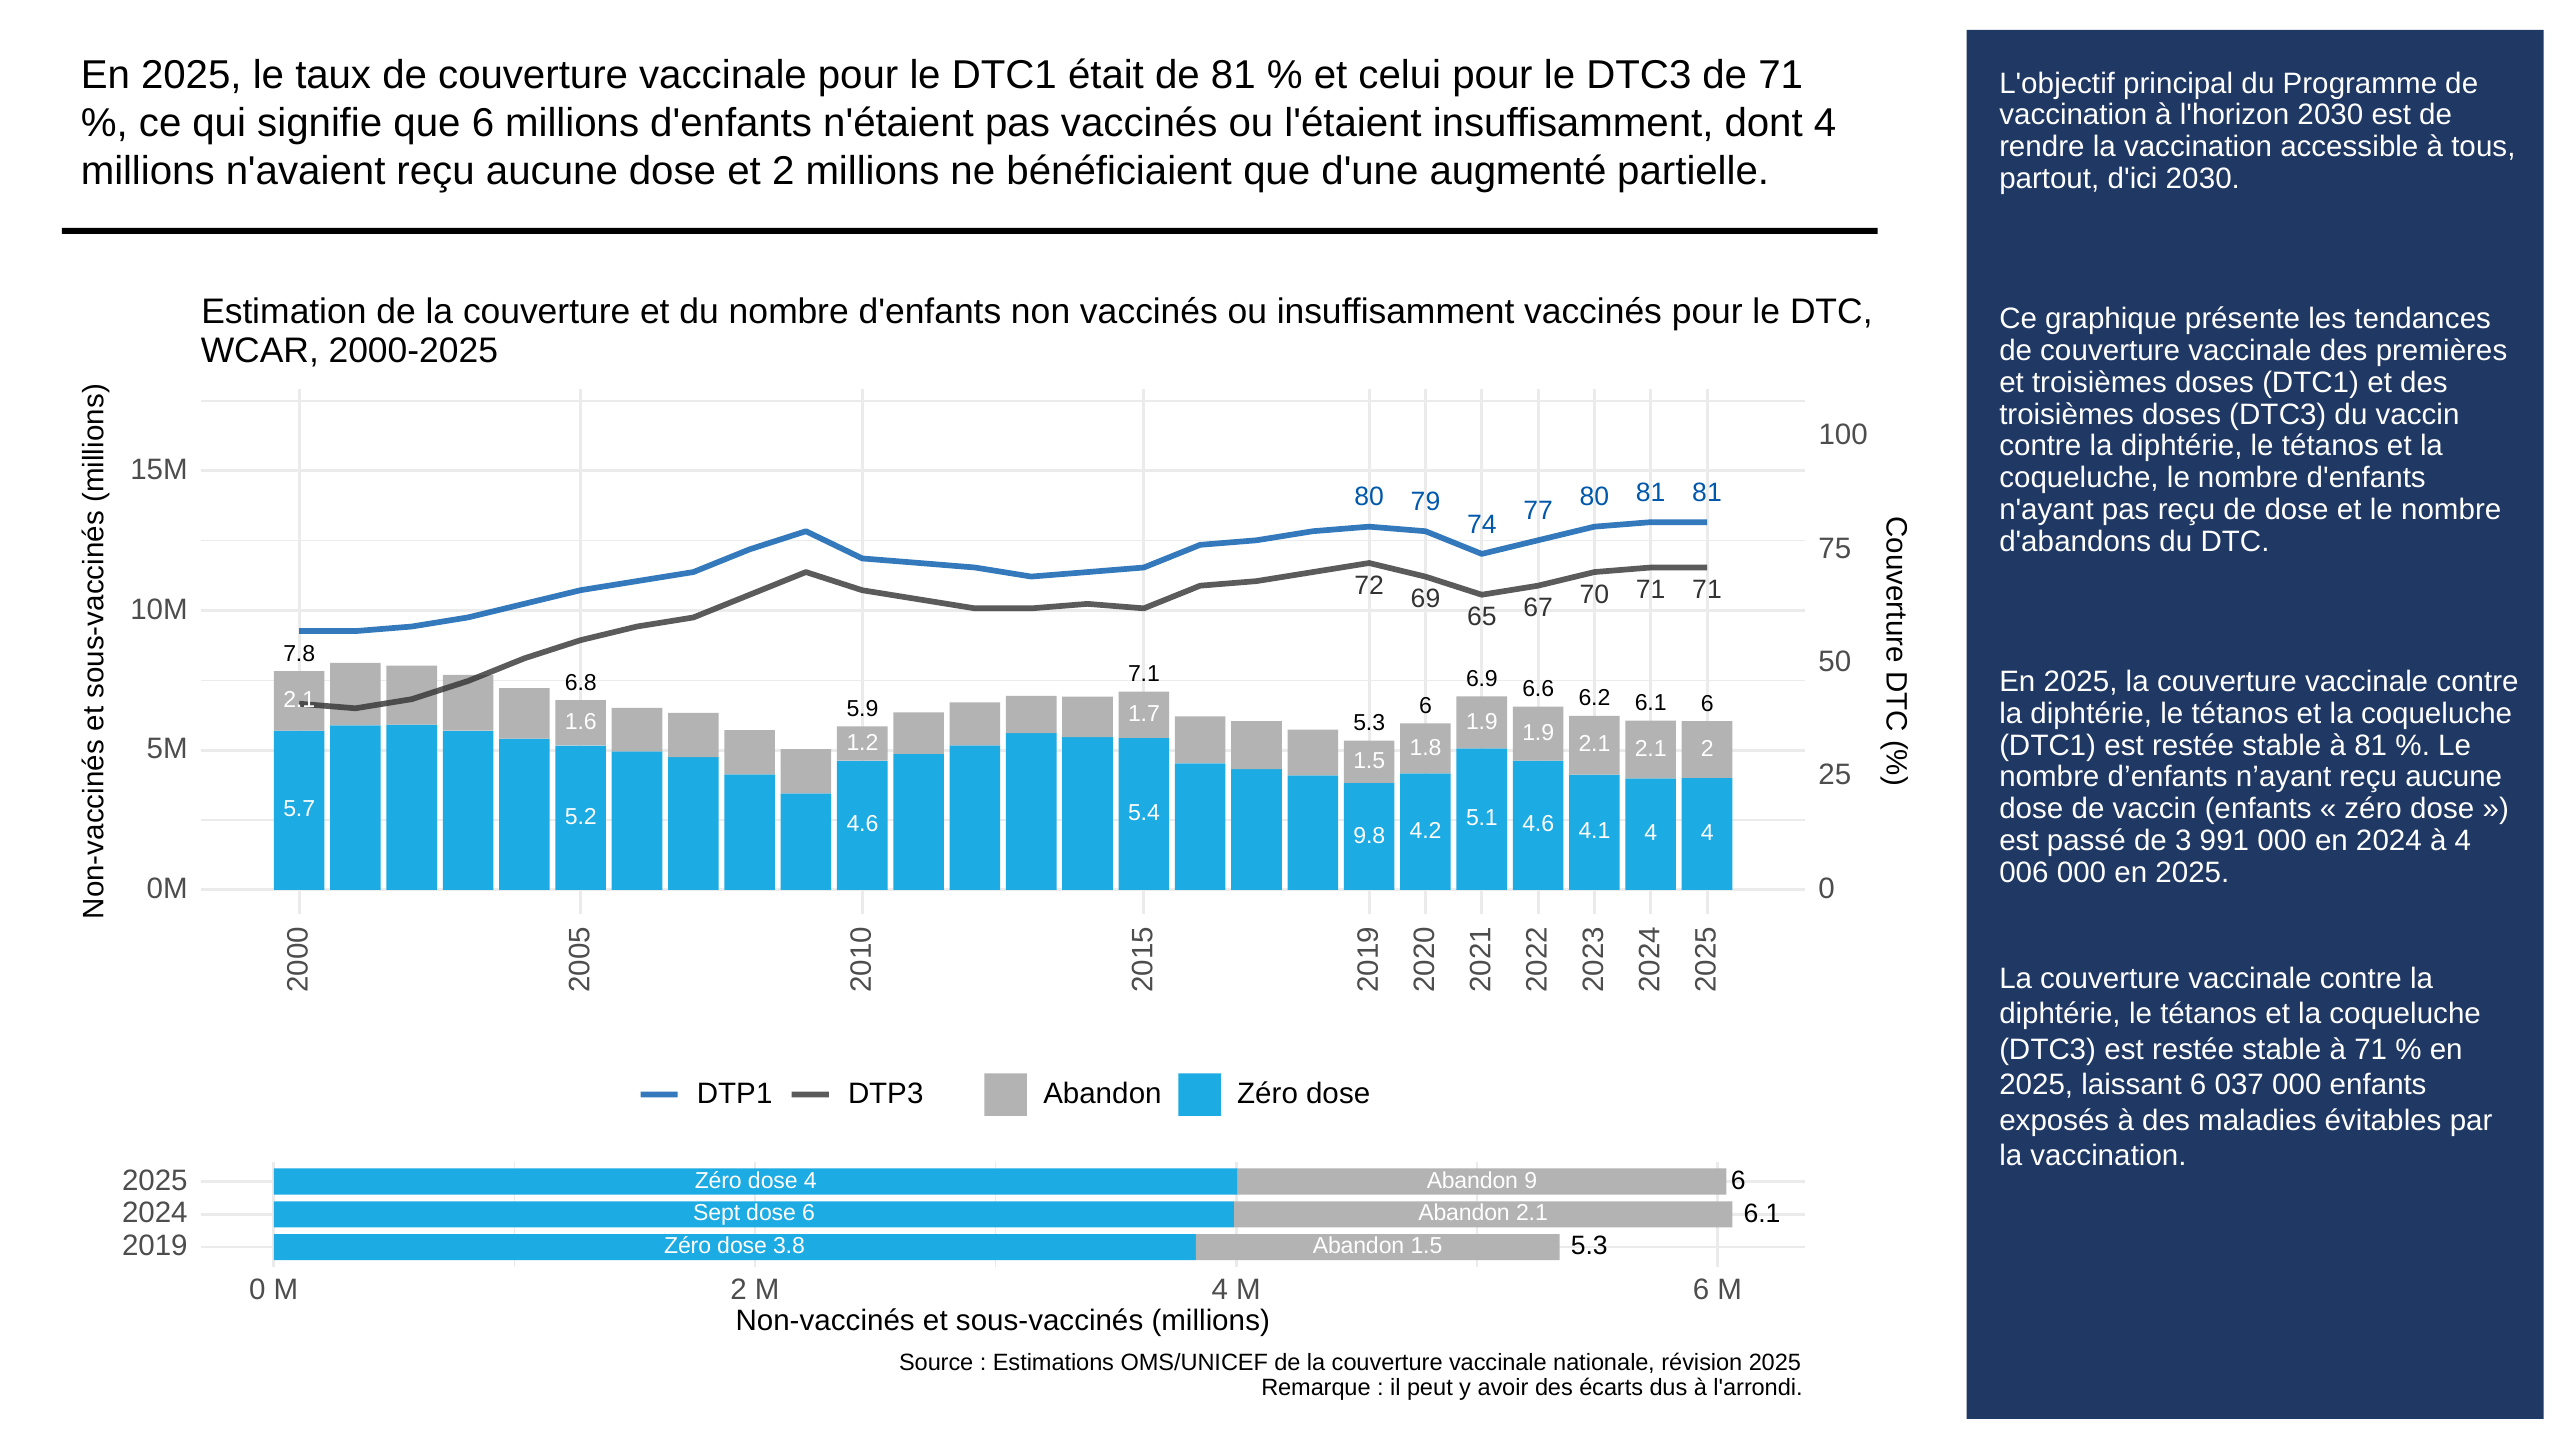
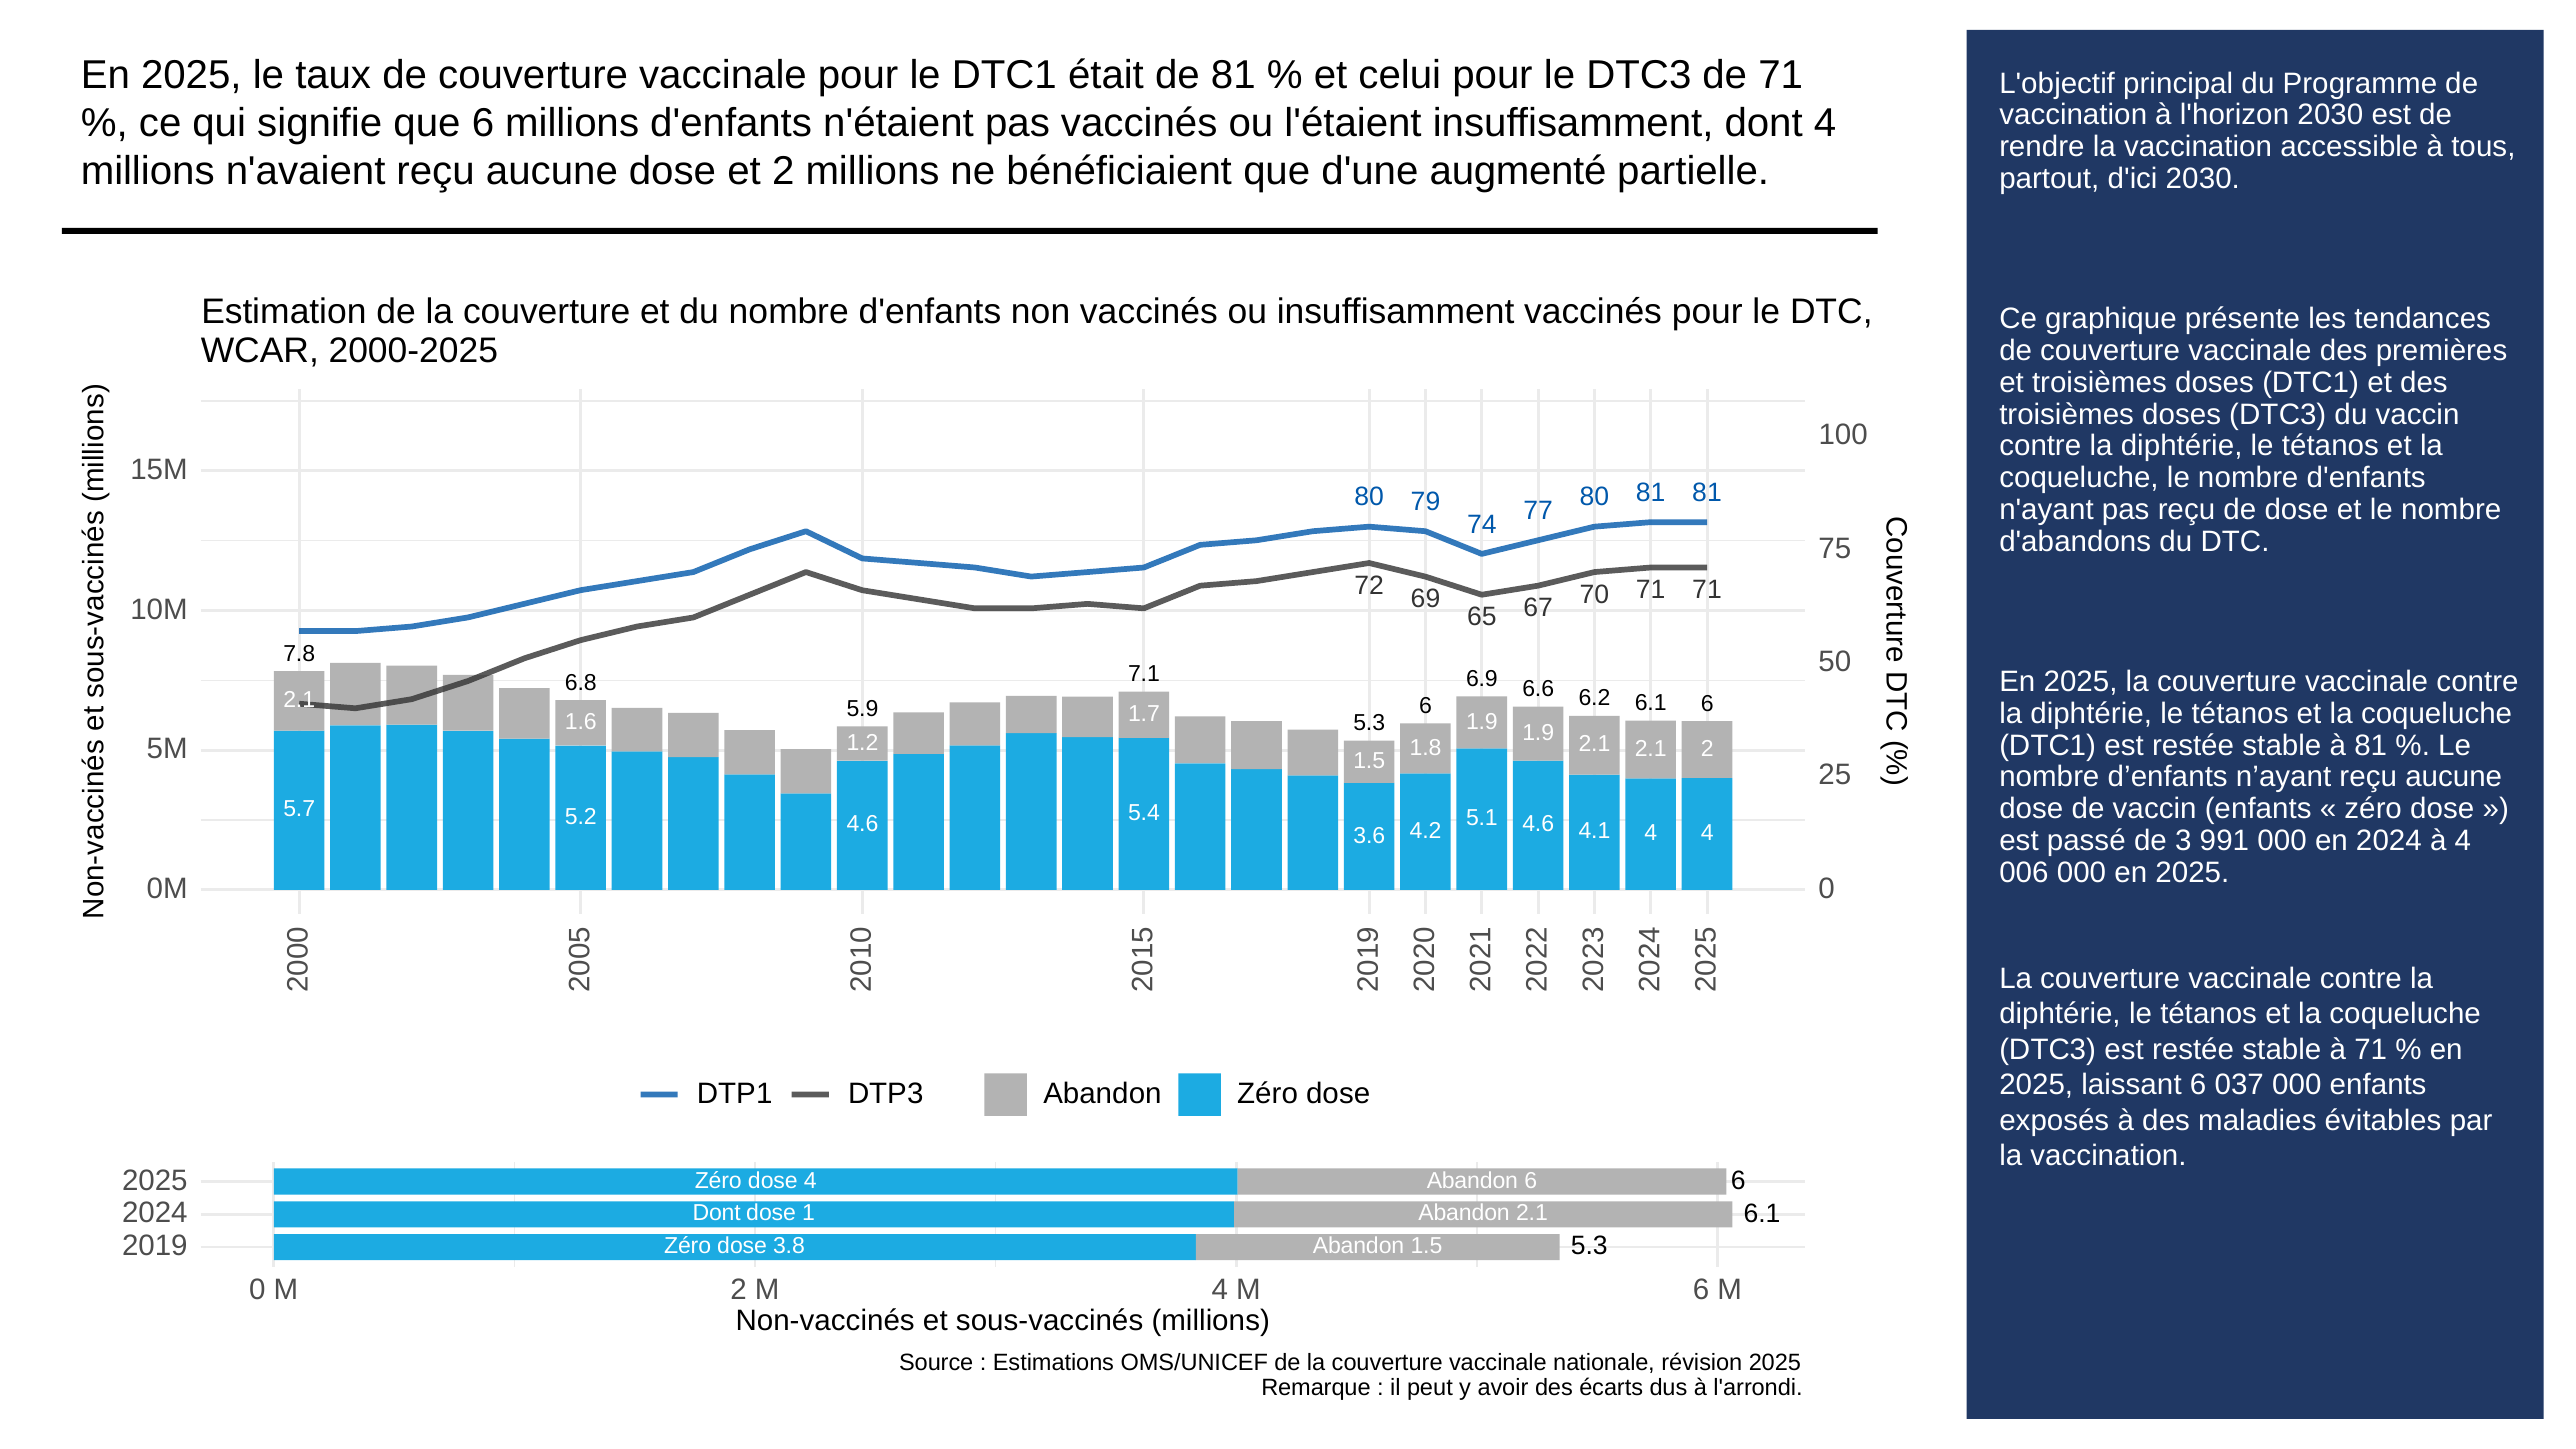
9.8: 9.8 -> 3.6
Abandon 9: 9 -> 6
Sept at (717, 1213): Sept -> Dont
dose 6: 6 -> 1
